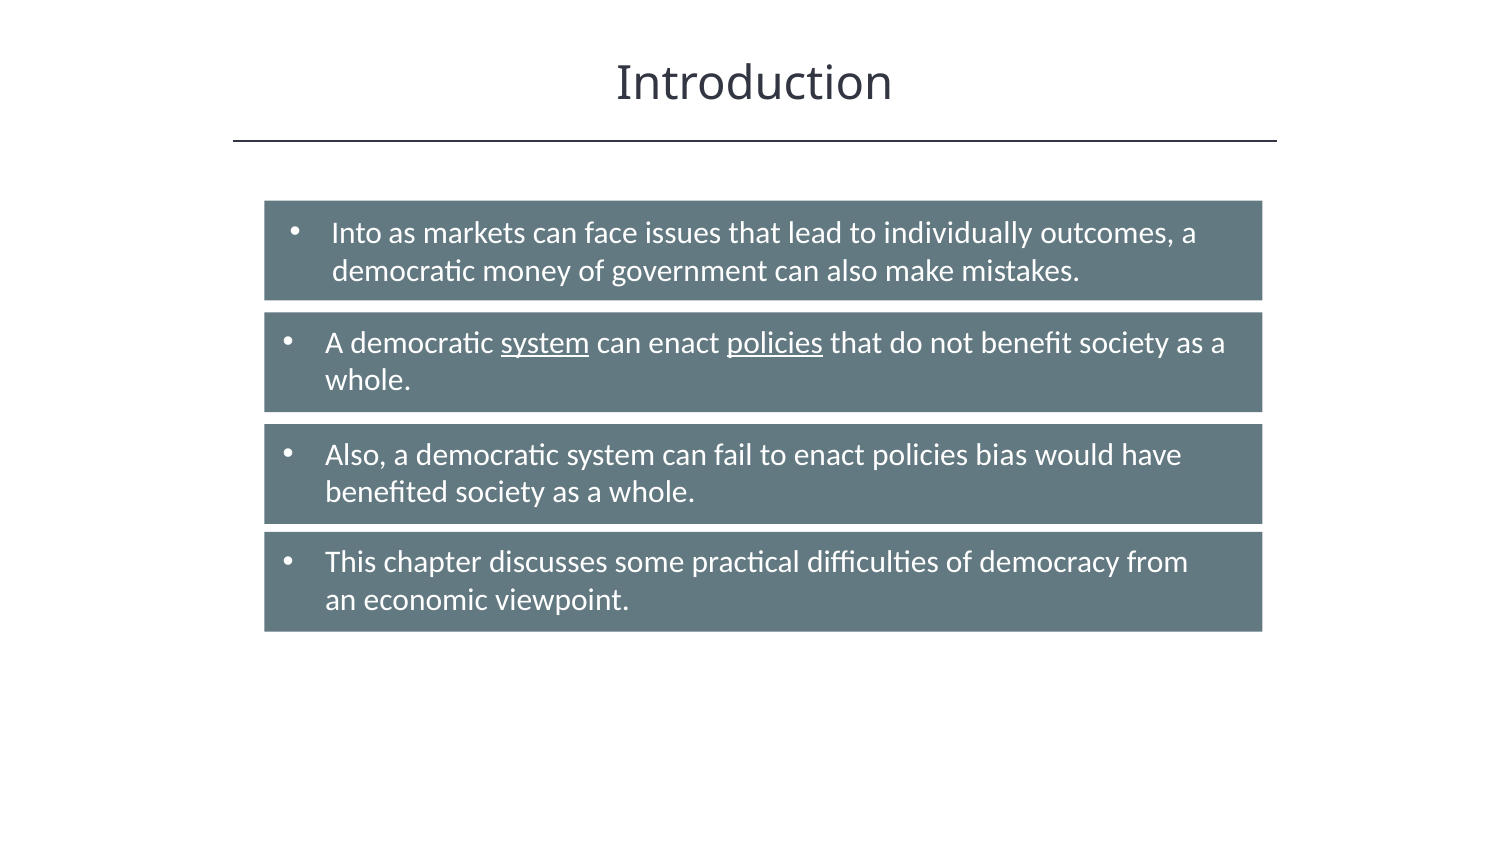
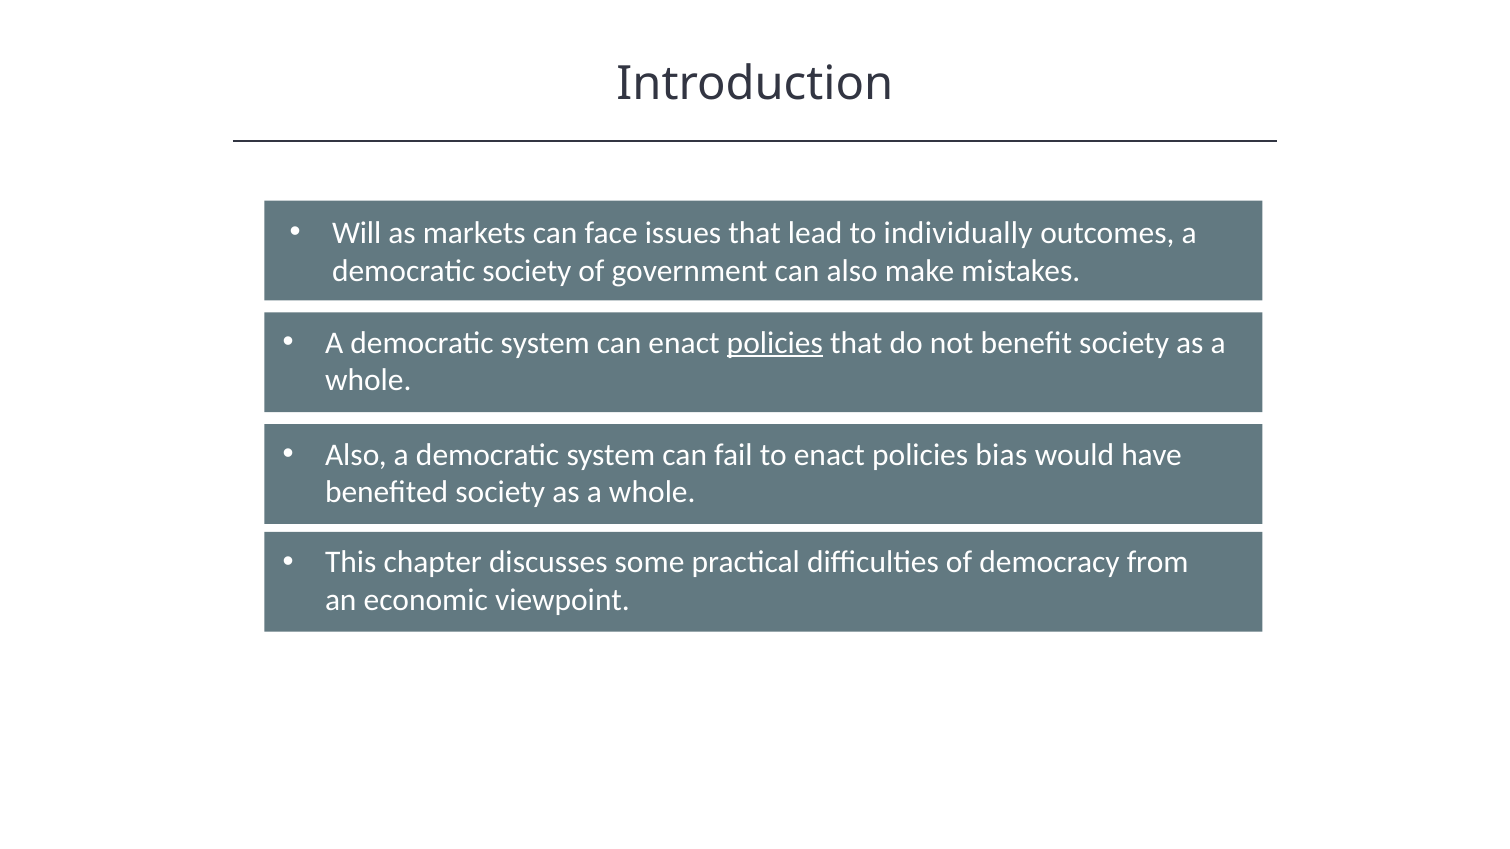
Into: Into -> Will
democratic money: money -> society
system at (545, 343) underline: present -> none
